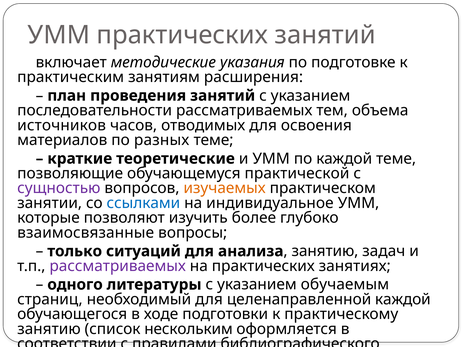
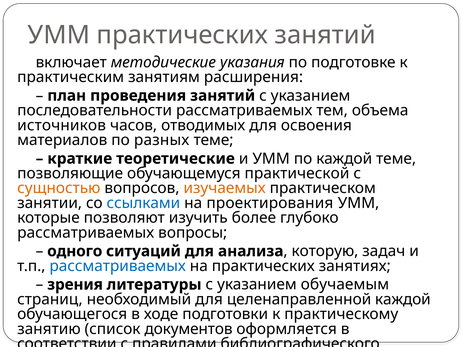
сущностью colour: purple -> orange
индивидуальное: индивидуальное -> проектирования
взаимосвязанные at (86, 232): взаимосвязанные -> рассматриваемых
только: только -> одного
занятию at (325, 251): занятию -> которую
рассматриваемых at (118, 266) colour: purple -> blue
одного: одного -> зрения
нескольким: нескольким -> документов
